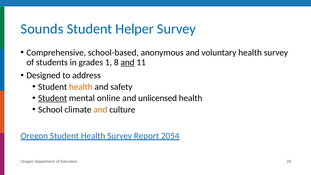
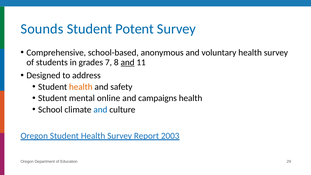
Helper: Helper -> Potent
1: 1 -> 7
Student at (53, 98) underline: present -> none
unlicensed: unlicensed -> campaigns
and at (100, 110) colour: orange -> blue
2054: 2054 -> 2003
